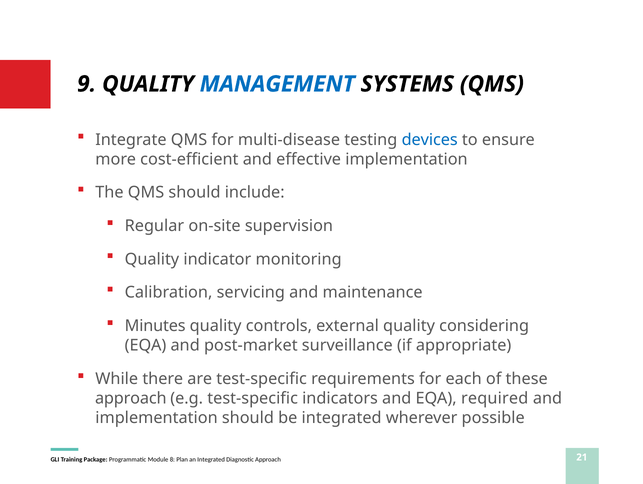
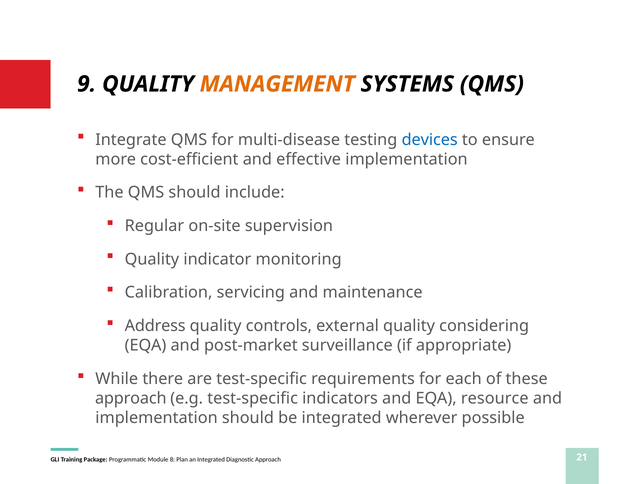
MANAGEMENT colour: blue -> orange
Minutes: Minutes -> Address
required: required -> resource
